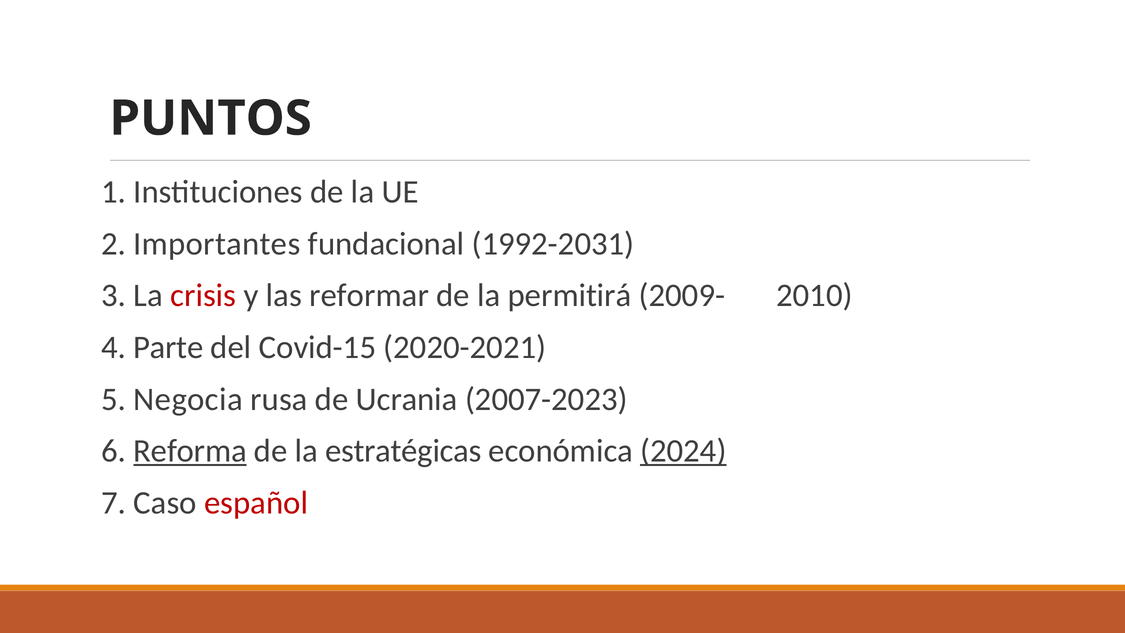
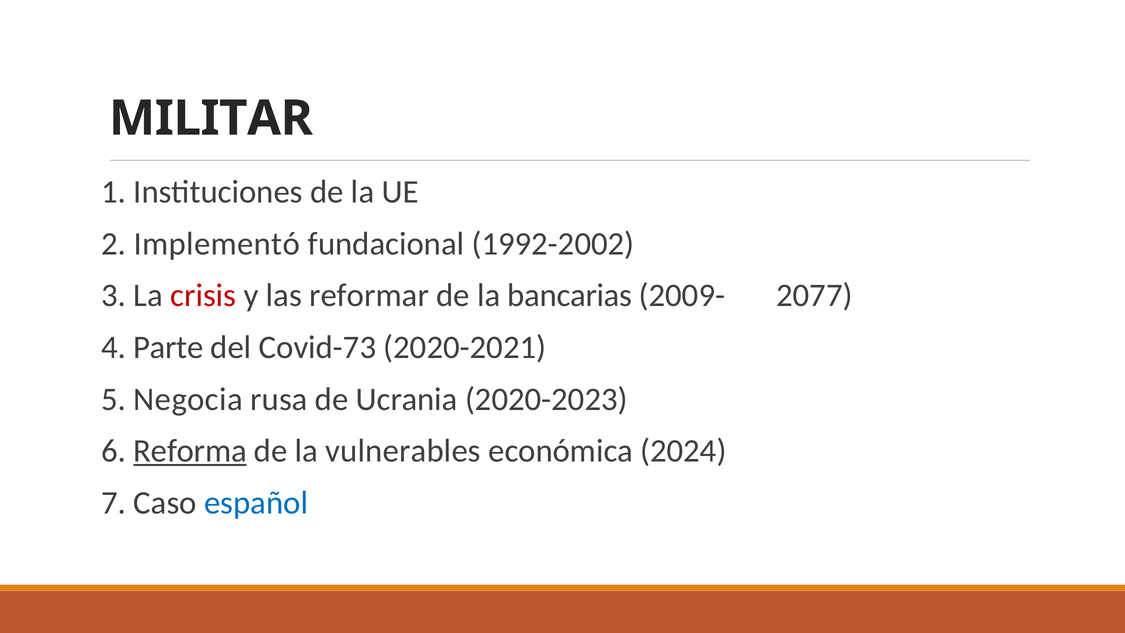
PUNTOS: PUNTOS -> MILITAR
Importantes: Importantes -> Implementó
1992-2031: 1992-2031 -> 1992-2002
permitirá: permitirá -> bancarias
2010: 2010 -> 2077
Covid-15: Covid-15 -> Covid-73
2007-2023: 2007-2023 -> 2020-2023
estratégicas: estratégicas -> vulnerables
2024 underline: present -> none
español colour: red -> blue
